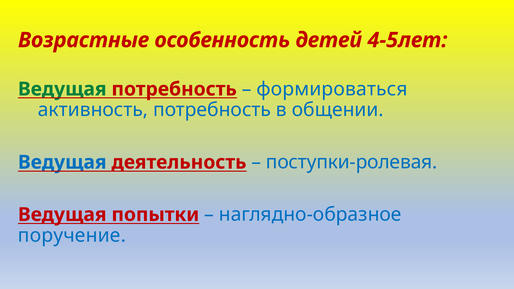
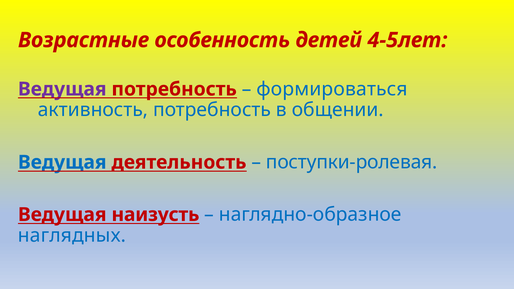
Ведущая at (62, 89) colour: green -> purple
попытки: попытки -> наизусть
поручение: поручение -> наглядных
